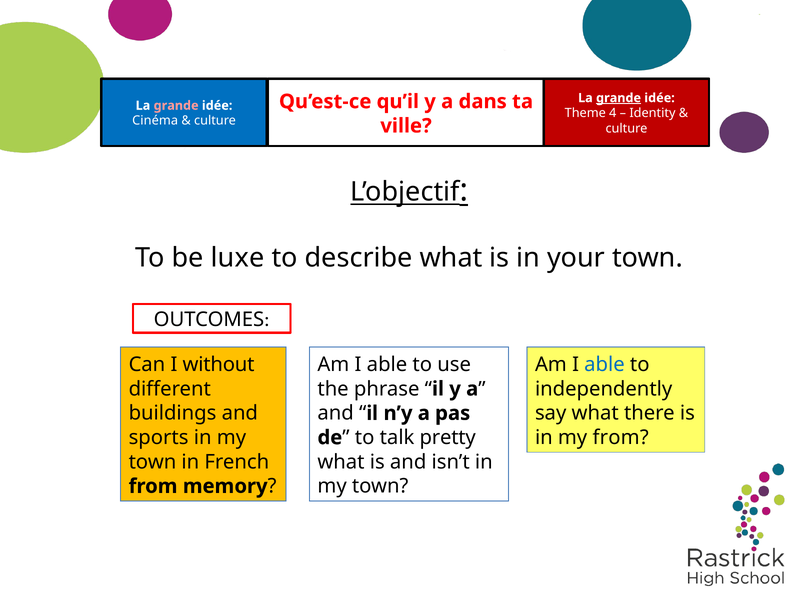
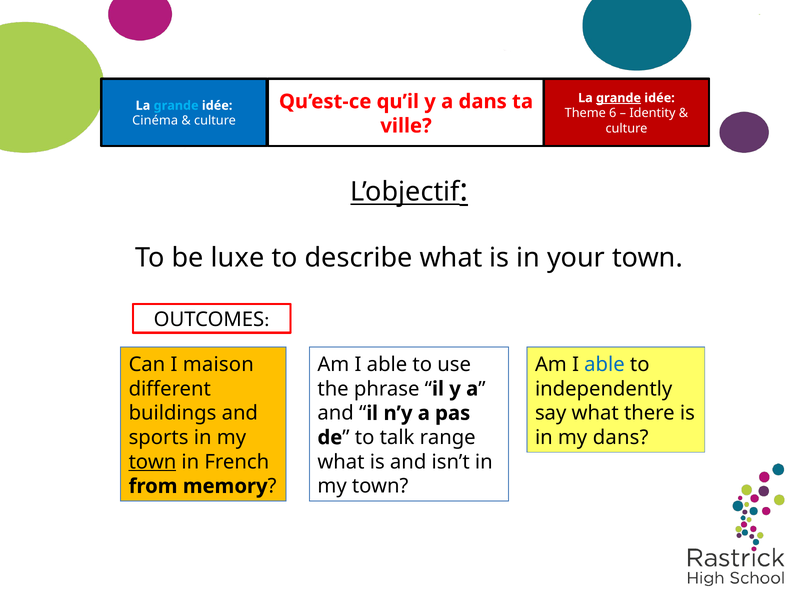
grande at (176, 106) colour: pink -> light blue
4: 4 -> 6
without: without -> maison
my from: from -> dans
pretty: pretty -> range
town at (152, 462) underline: none -> present
